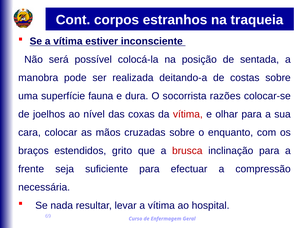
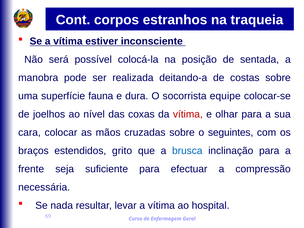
razões: razões -> equipe
enquanto: enquanto -> seguintes
brusca colour: red -> blue
